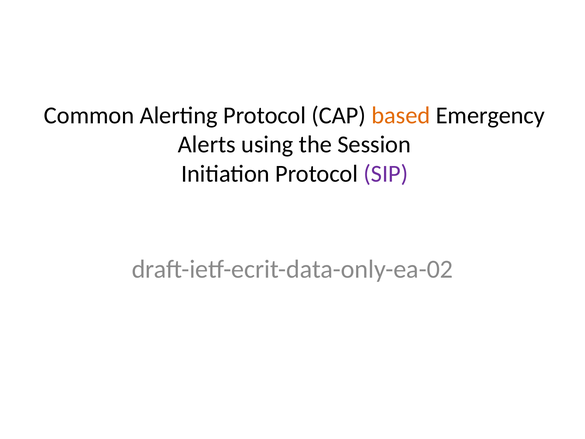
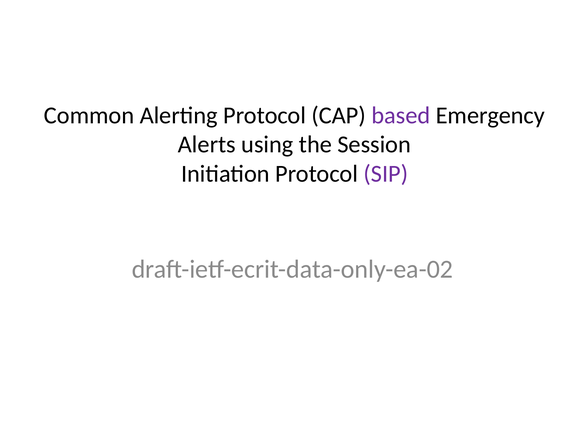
based colour: orange -> purple
